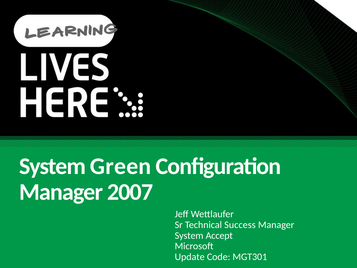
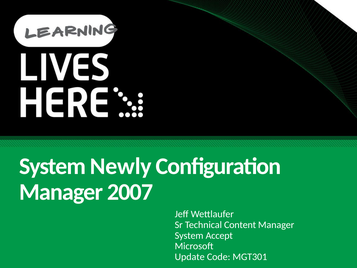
Green: Green -> Newly
Success: Success -> Content
